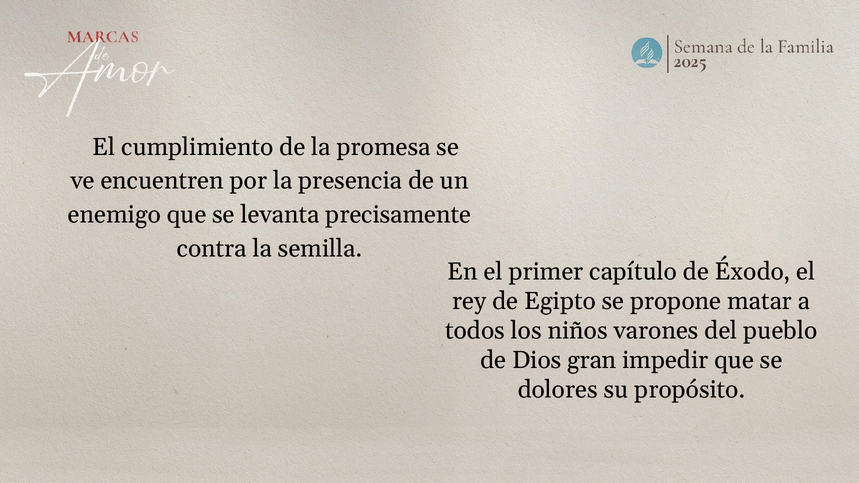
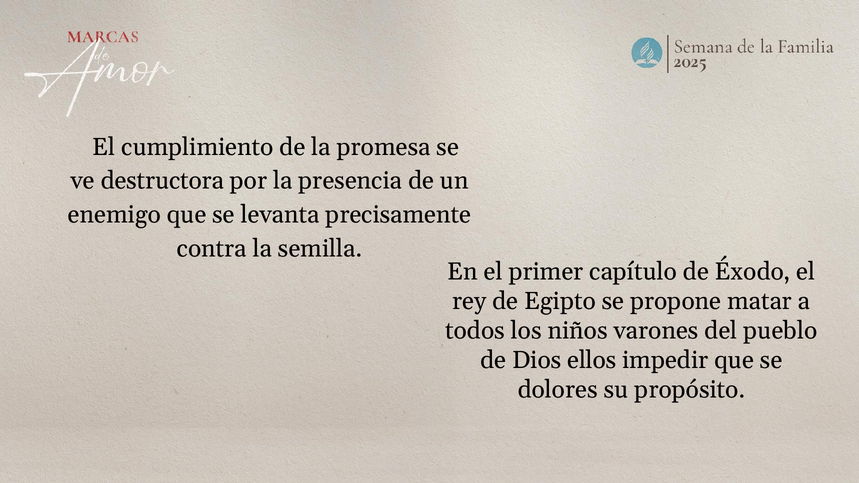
encuentren: encuentren -> destructora
gran: gran -> ellos
